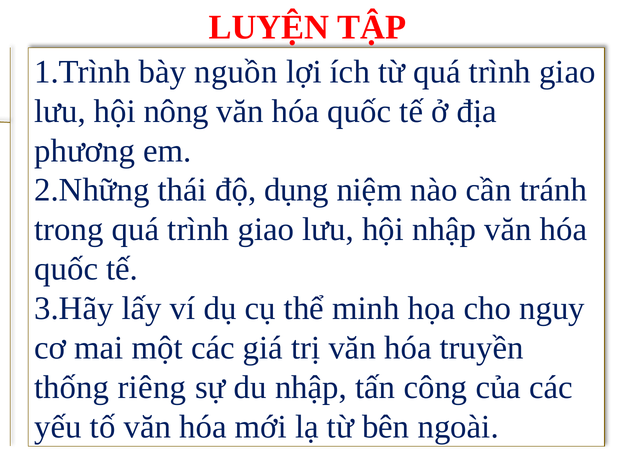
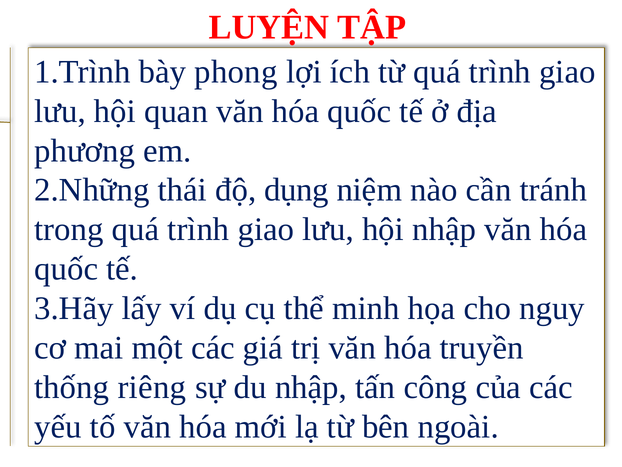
nguồn: nguồn -> phong
nông: nông -> quan
